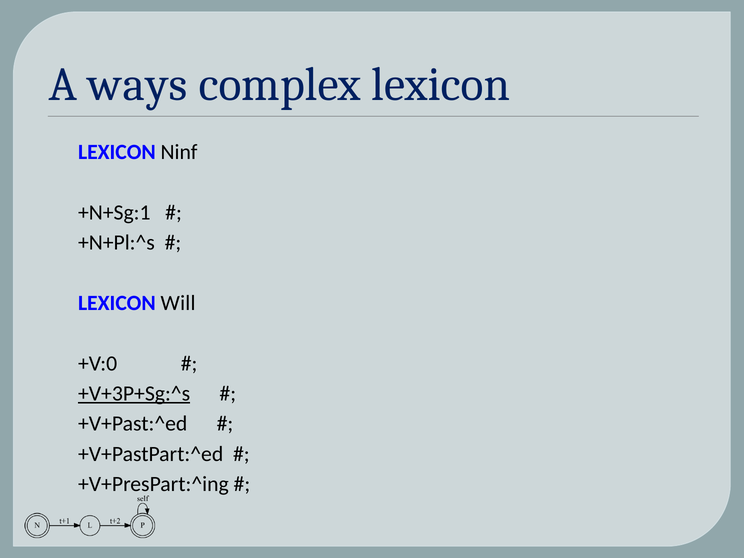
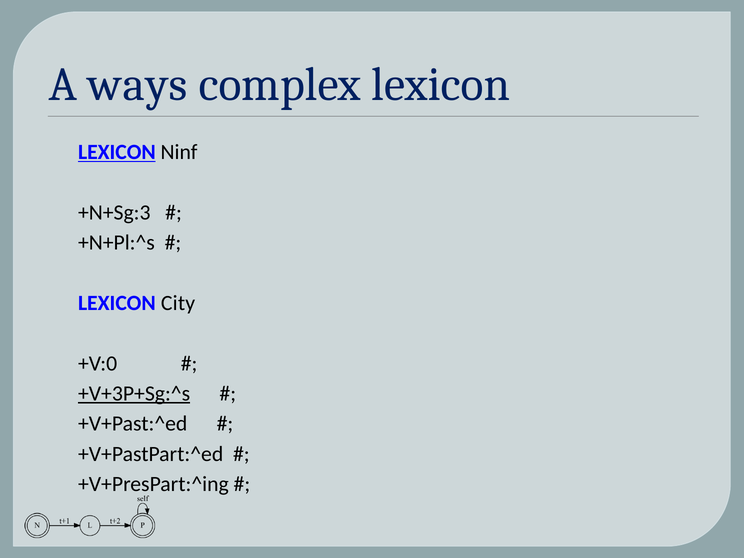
LEXICON at (117, 152) underline: none -> present
+N+Sg:1: +N+Sg:1 -> +N+Sg:3
Will: Will -> City
